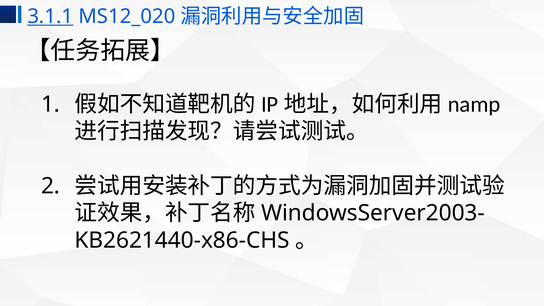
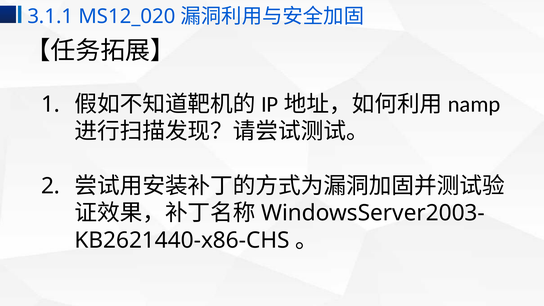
3.1.1 underline: present -> none
